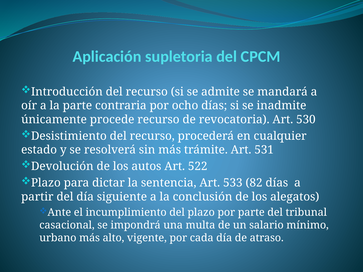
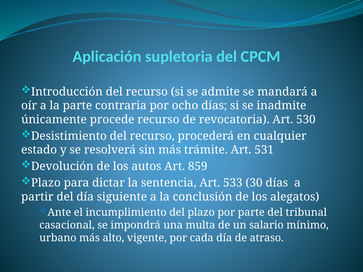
522: 522 -> 859
82: 82 -> 30
